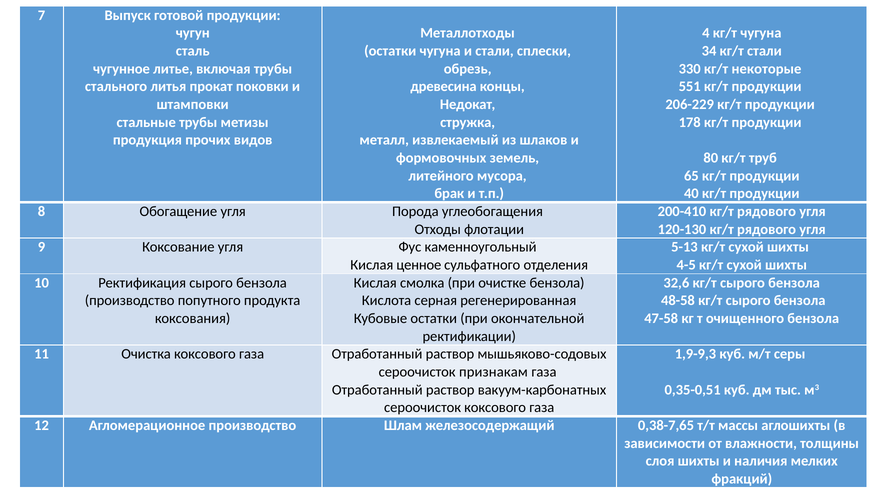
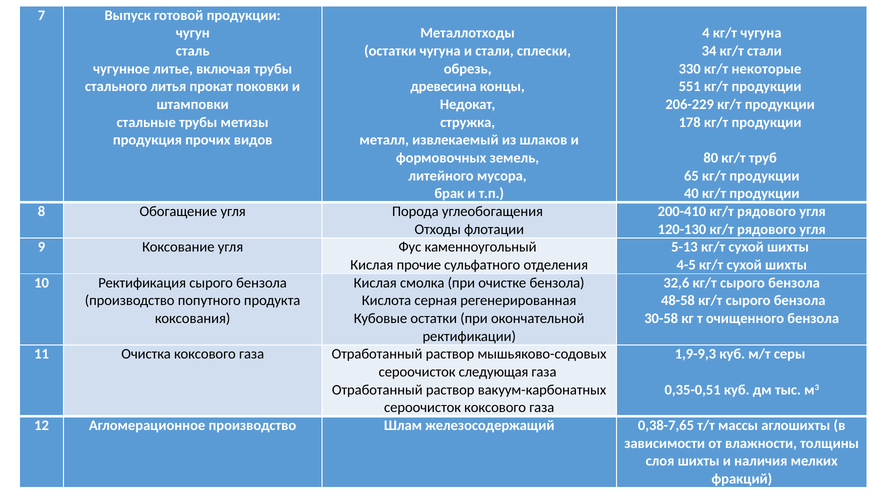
ценное: ценное -> прочие
47-58: 47-58 -> 30-58
признакам: признакам -> следующая
